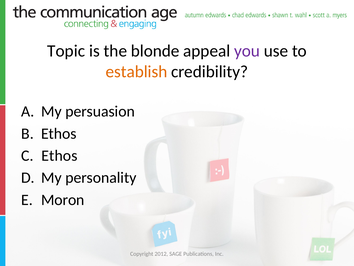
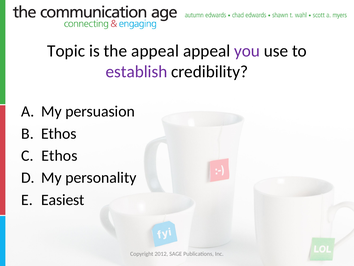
the blonde: blonde -> appeal
establish colour: orange -> purple
Moron: Moron -> Easiest
